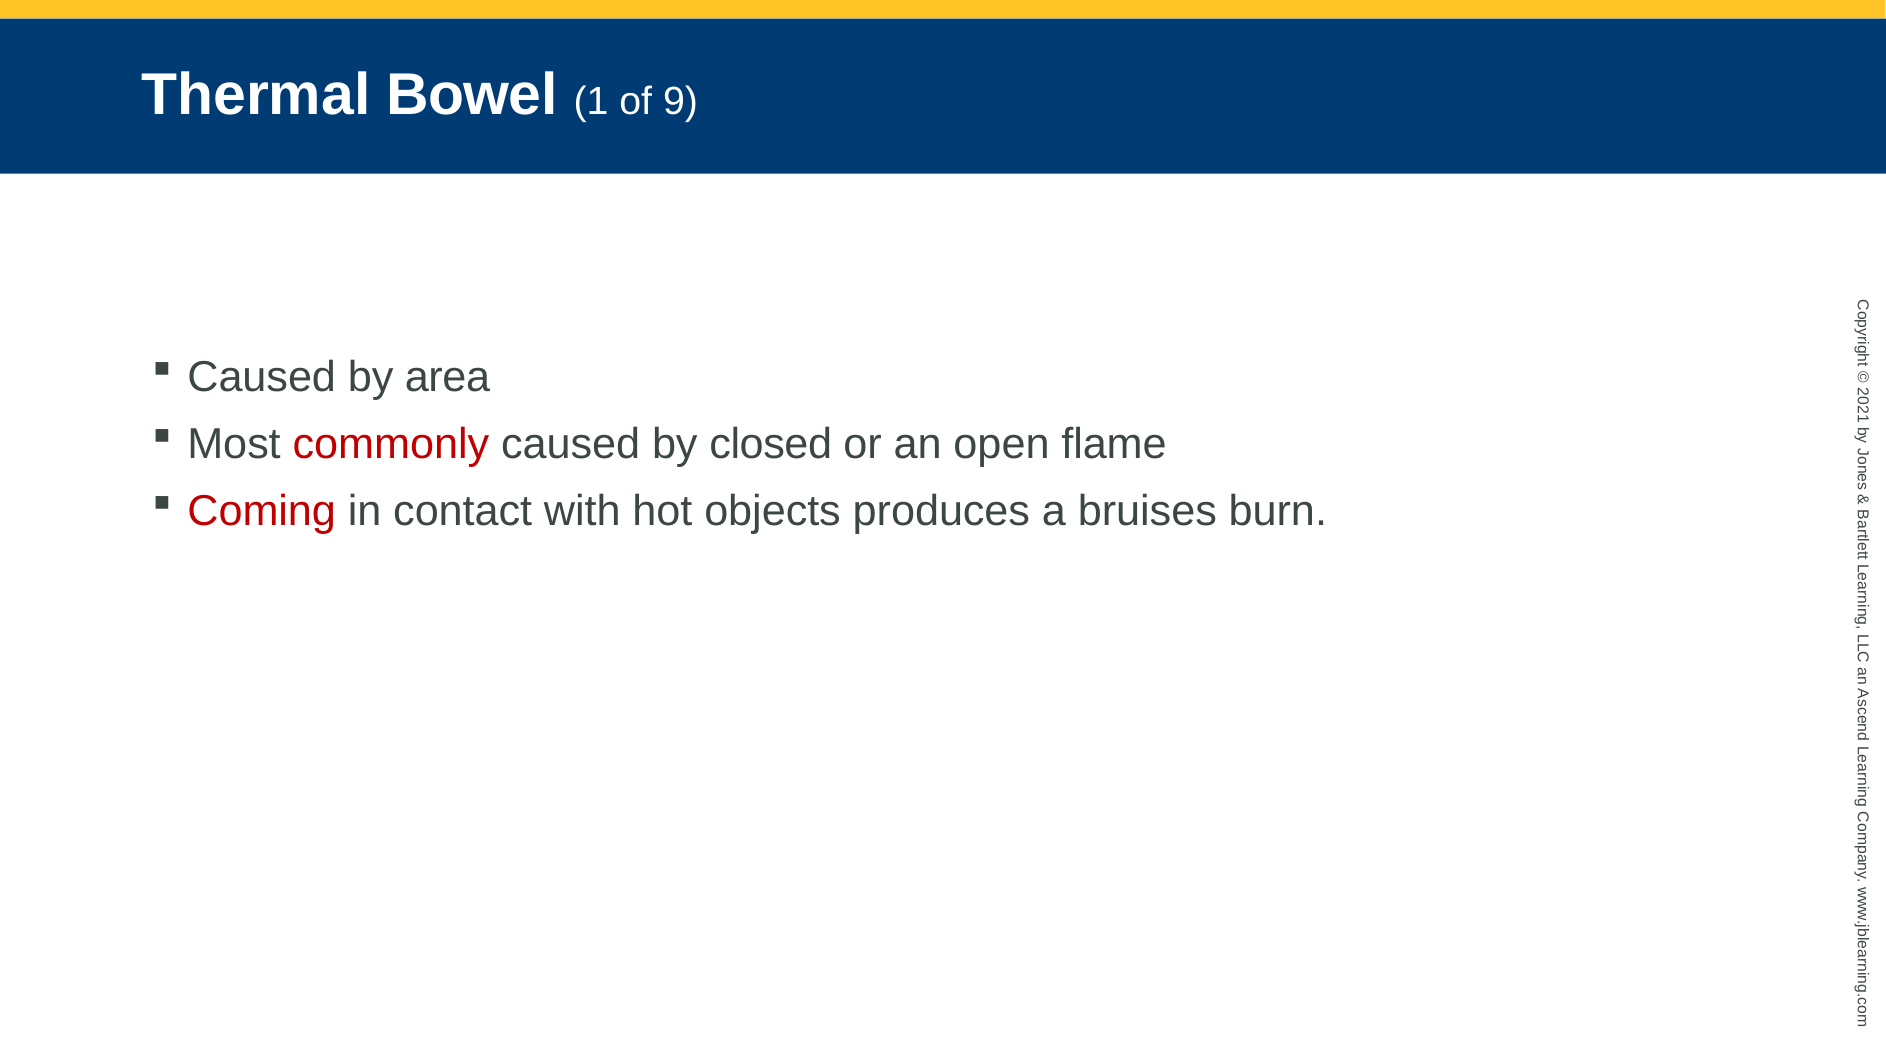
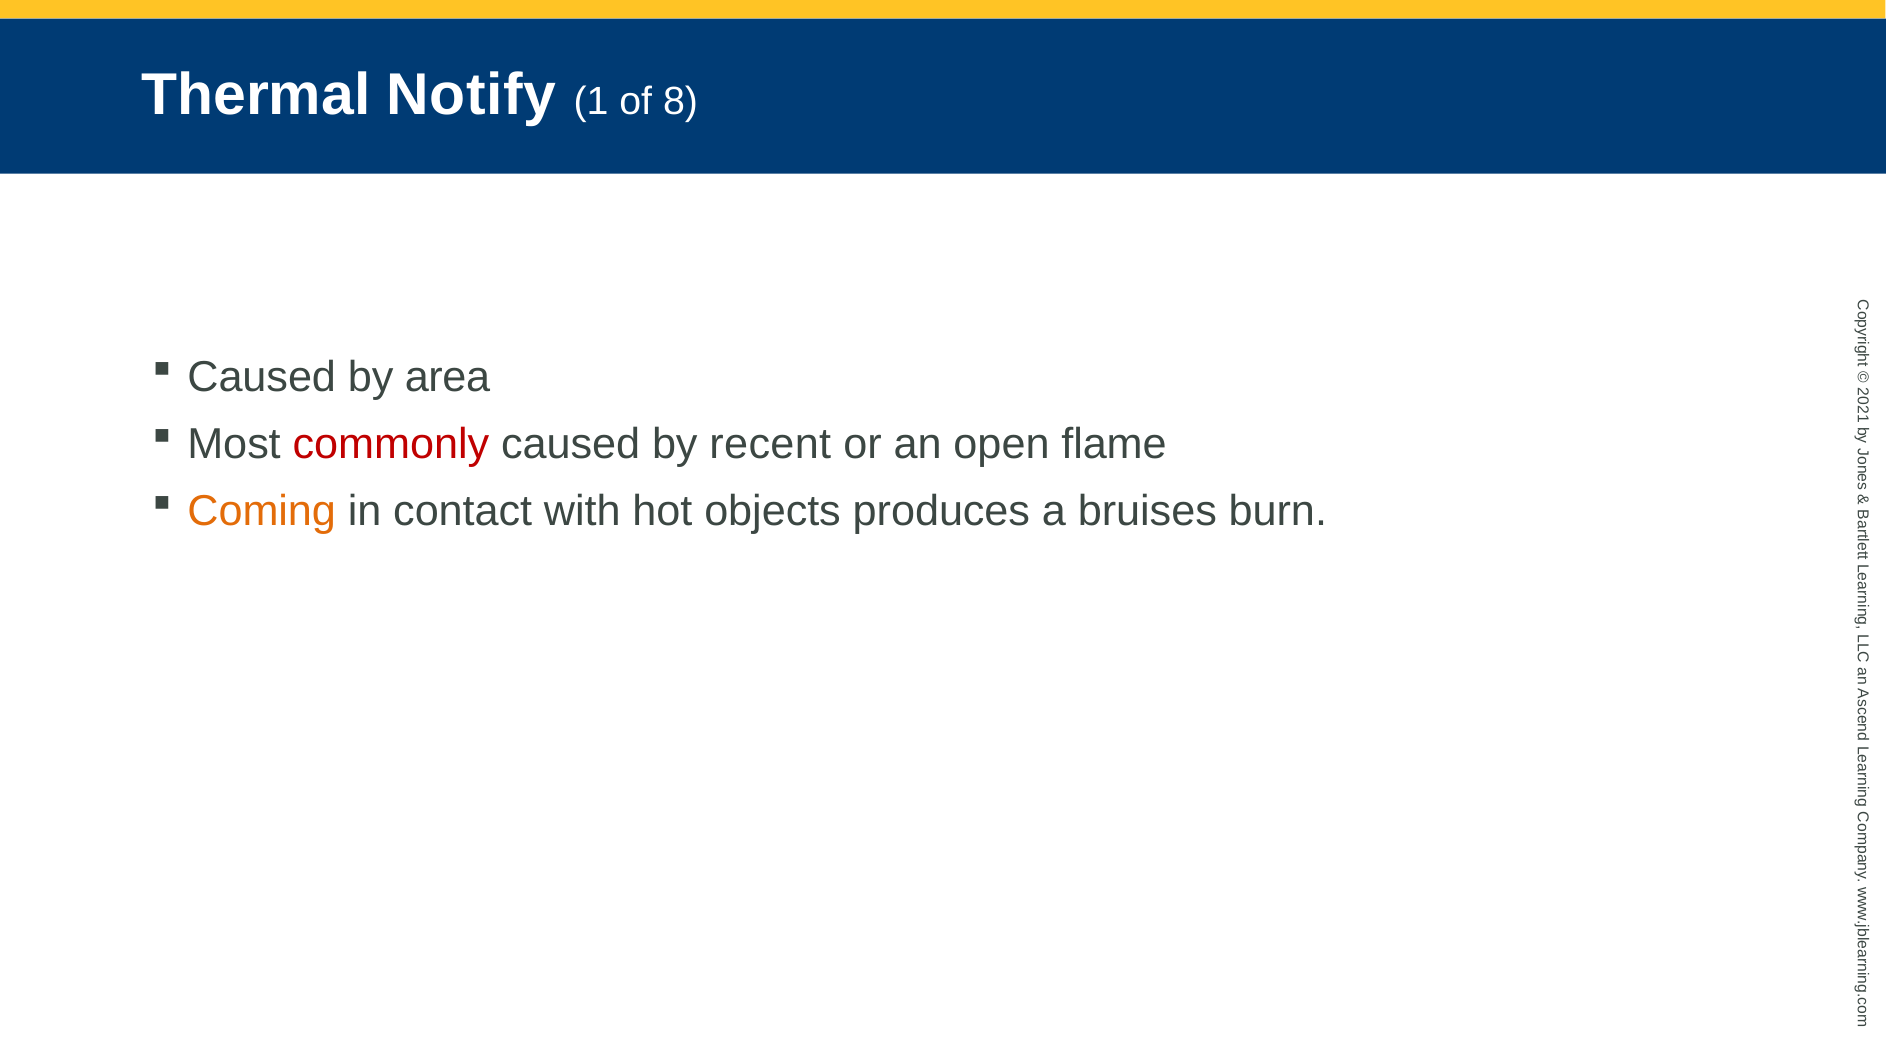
Bowel: Bowel -> Notify
9: 9 -> 8
closed: closed -> recent
Coming colour: red -> orange
